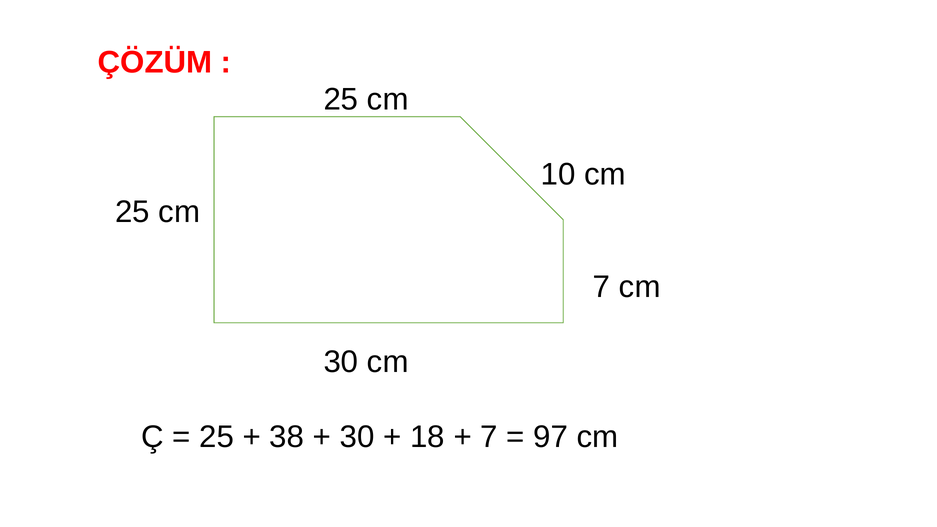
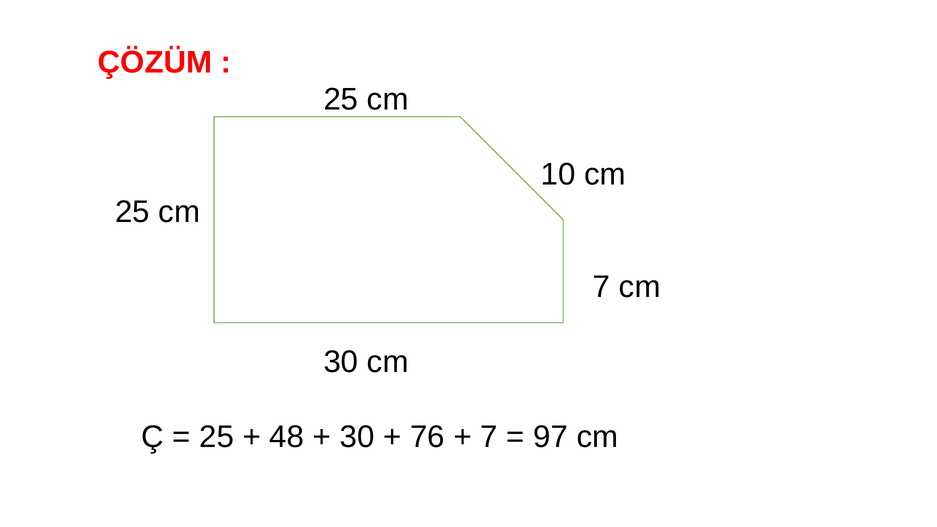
38: 38 -> 48
18: 18 -> 76
